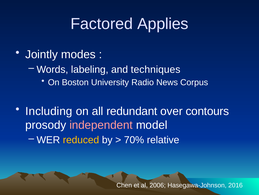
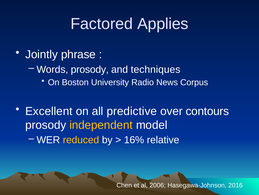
modes: modes -> phrase
Words labeling: labeling -> prosody
Including: Including -> Excellent
redundant: redundant -> predictive
independent colour: pink -> yellow
70%: 70% -> 16%
